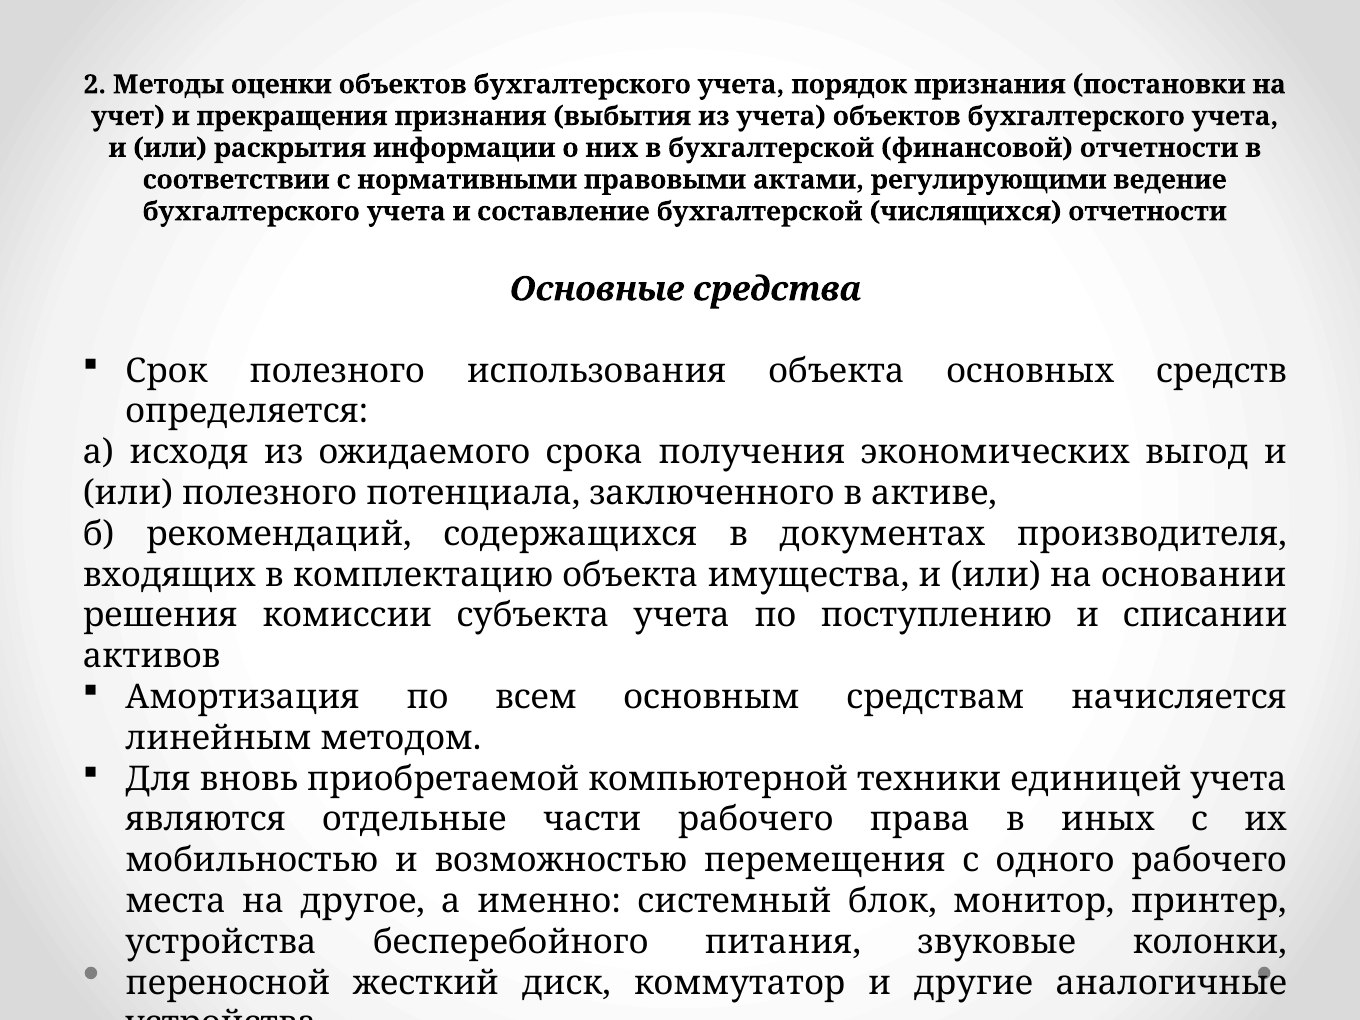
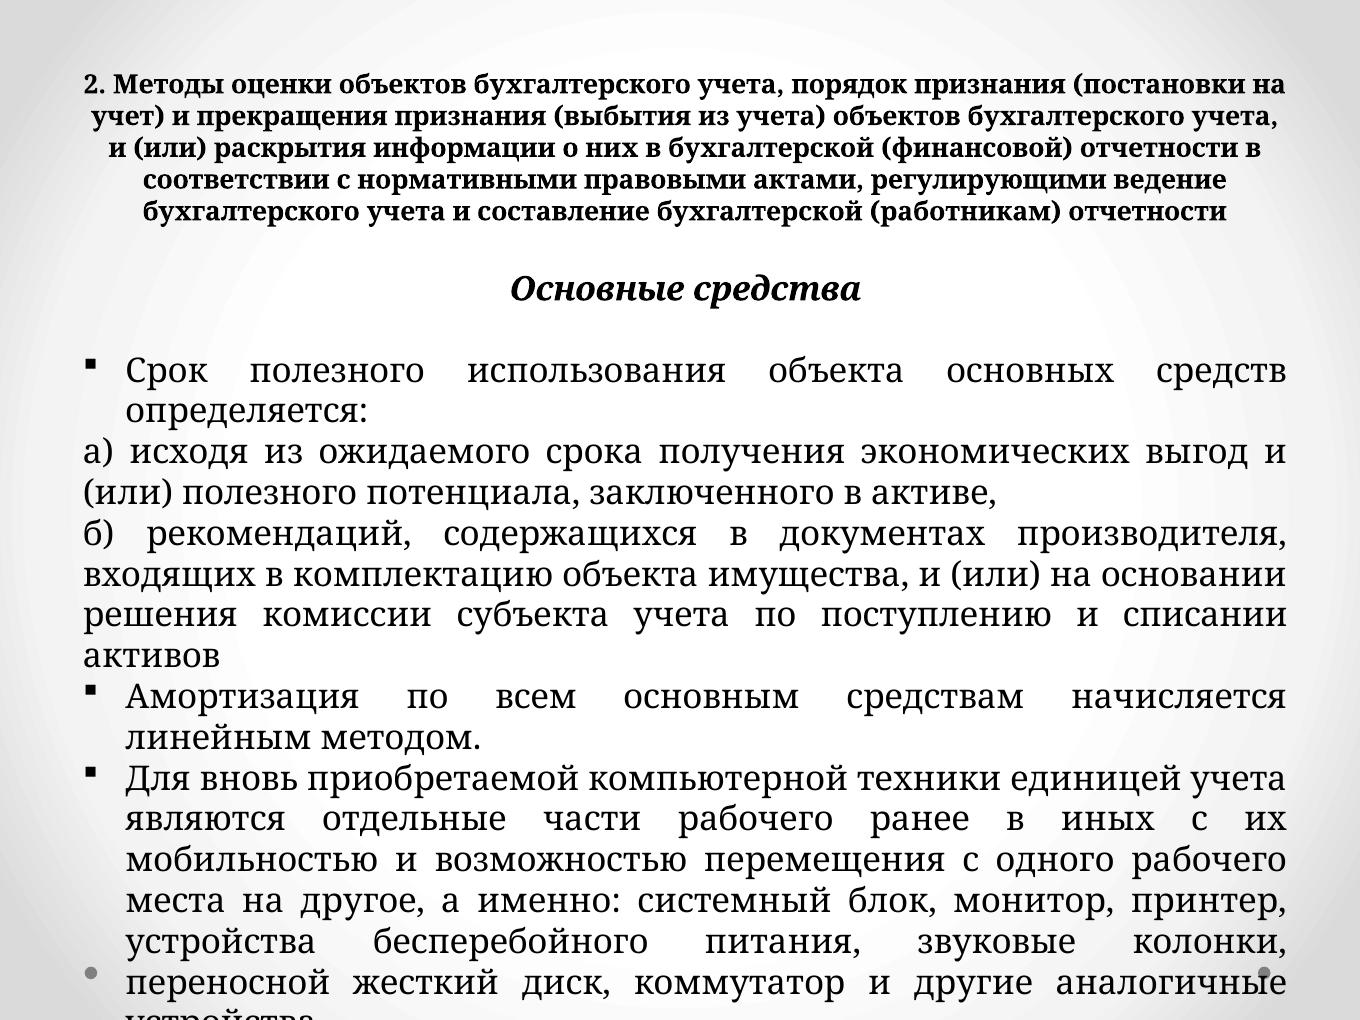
числящихся: числящихся -> работникам
права: права -> ранее
